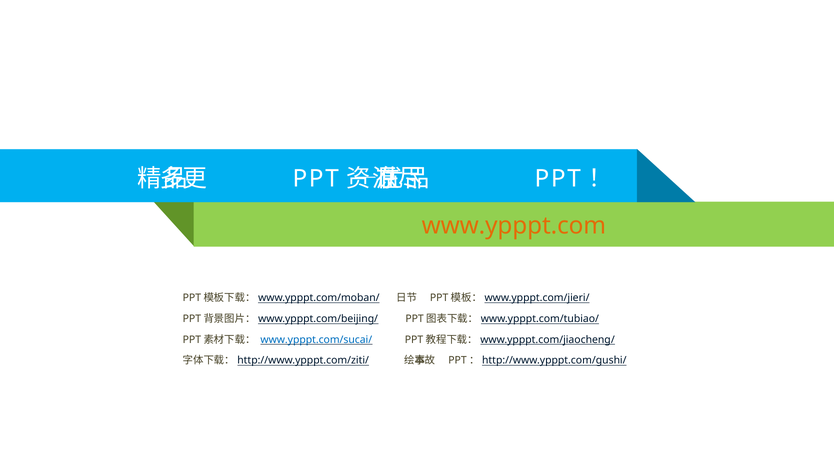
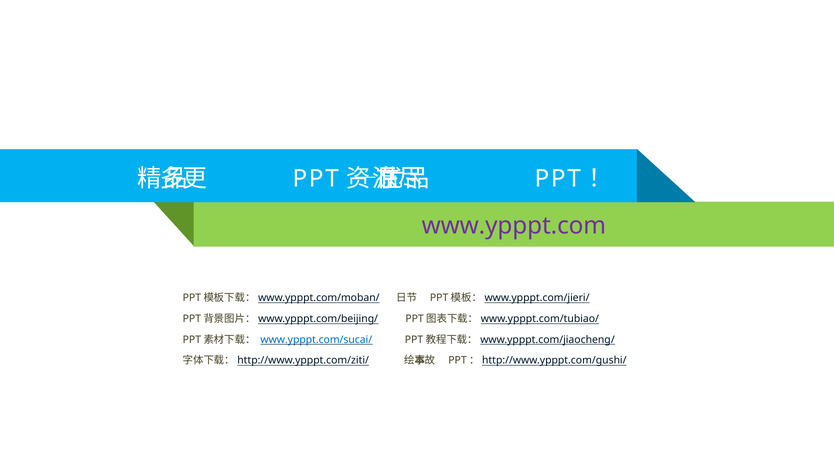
www.ypppt.com colour: orange -> purple
